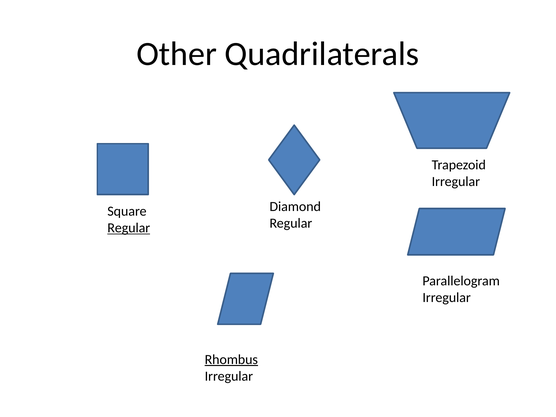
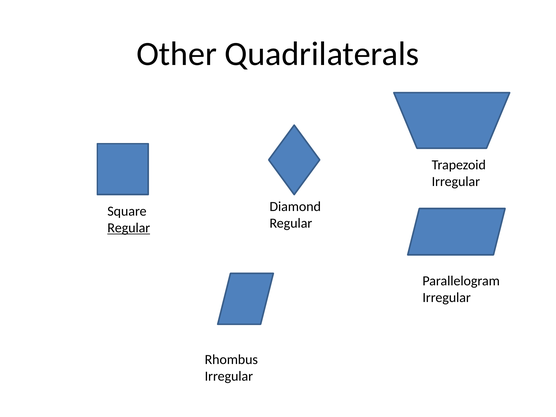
Rhombus underline: present -> none
